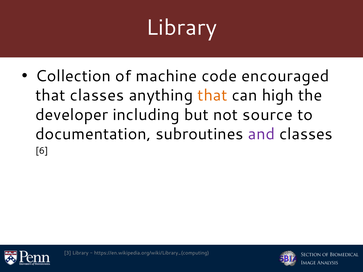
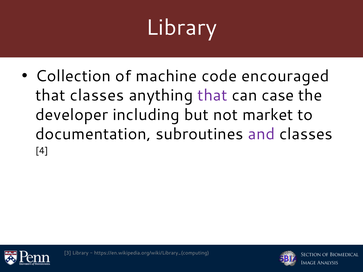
that at (212, 96) colour: orange -> purple
high: high -> case
source: source -> market
6: 6 -> 4
